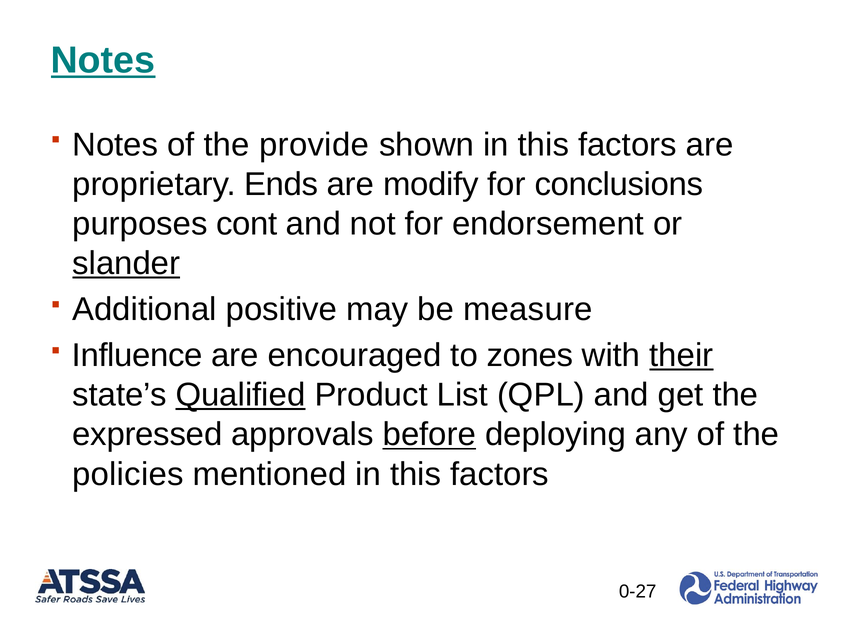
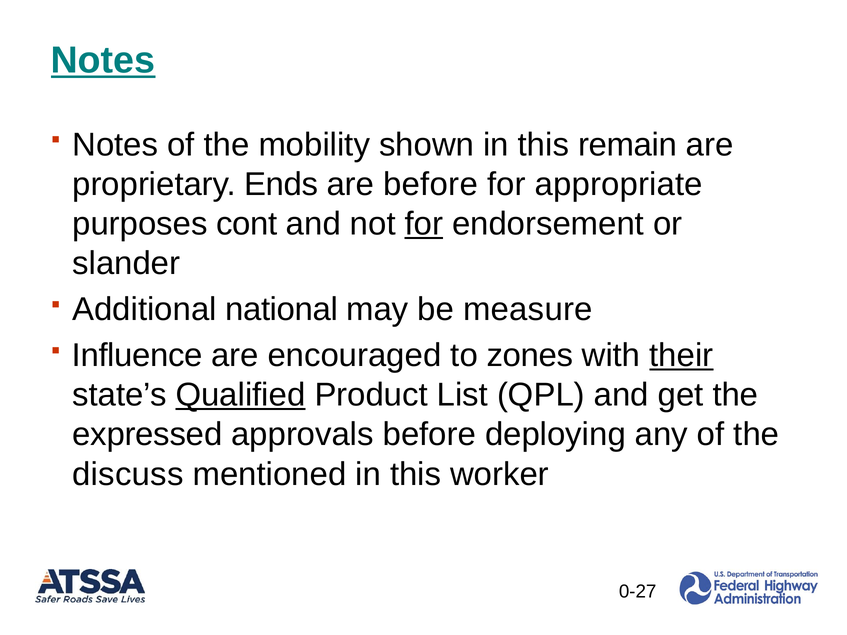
provide: provide -> mobility
shown in this factors: factors -> remain
are modify: modify -> before
conclusions: conclusions -> appropriate
for at (424, 224) underline: none -> present
slander underline: present -> none
positive: positive -> national
before at (429, 435) underline: present -> none
policies: policies -> discuss
mentioned in this factors: factors -> worker
